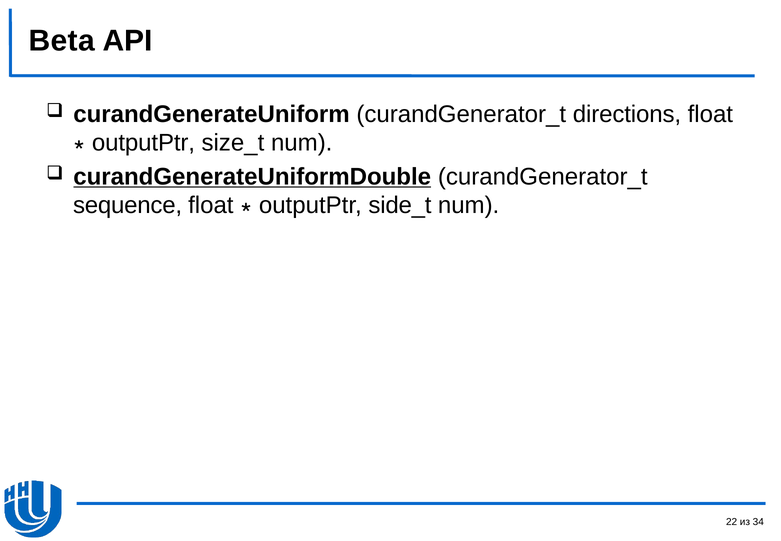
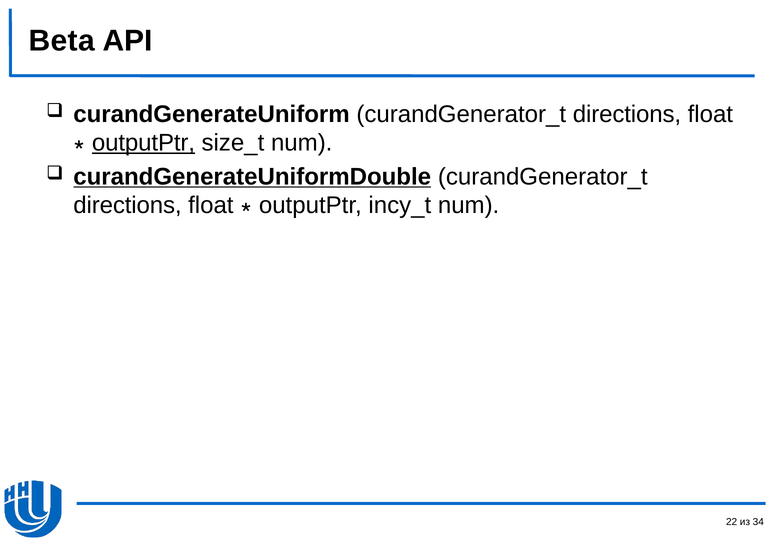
outputPtr at (143, 143) underline: none -> present
sequence at (128, 205): sequence -> directions
side_t: side_t -> incy_t
